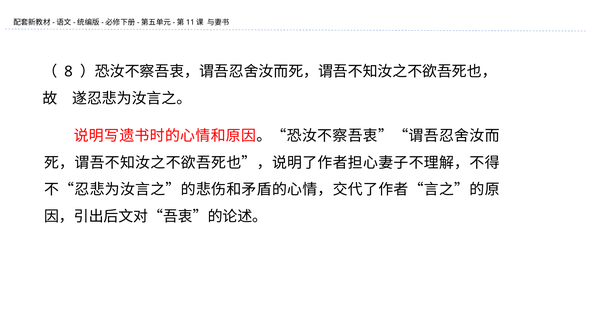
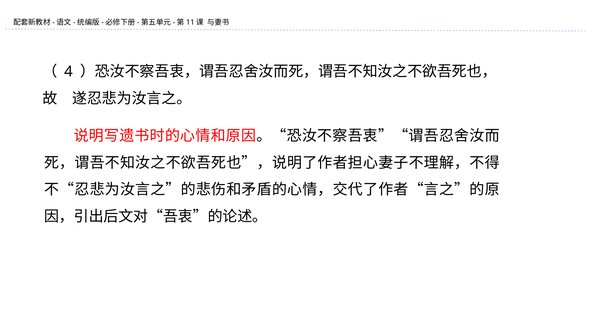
8: 8 -> 4
